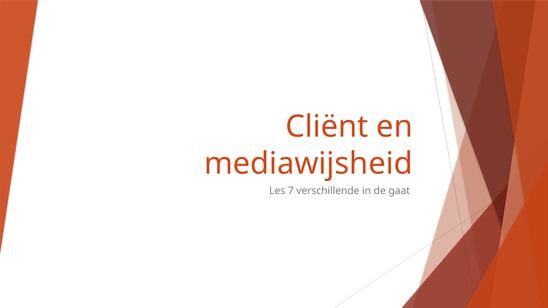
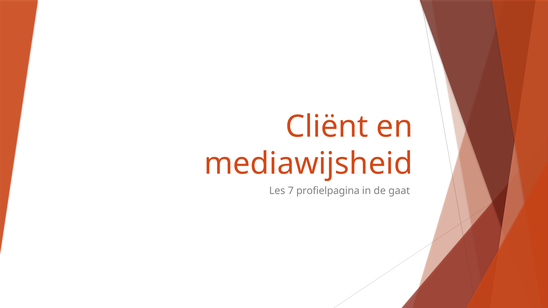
verschillende: verschillende -> profielpagina
